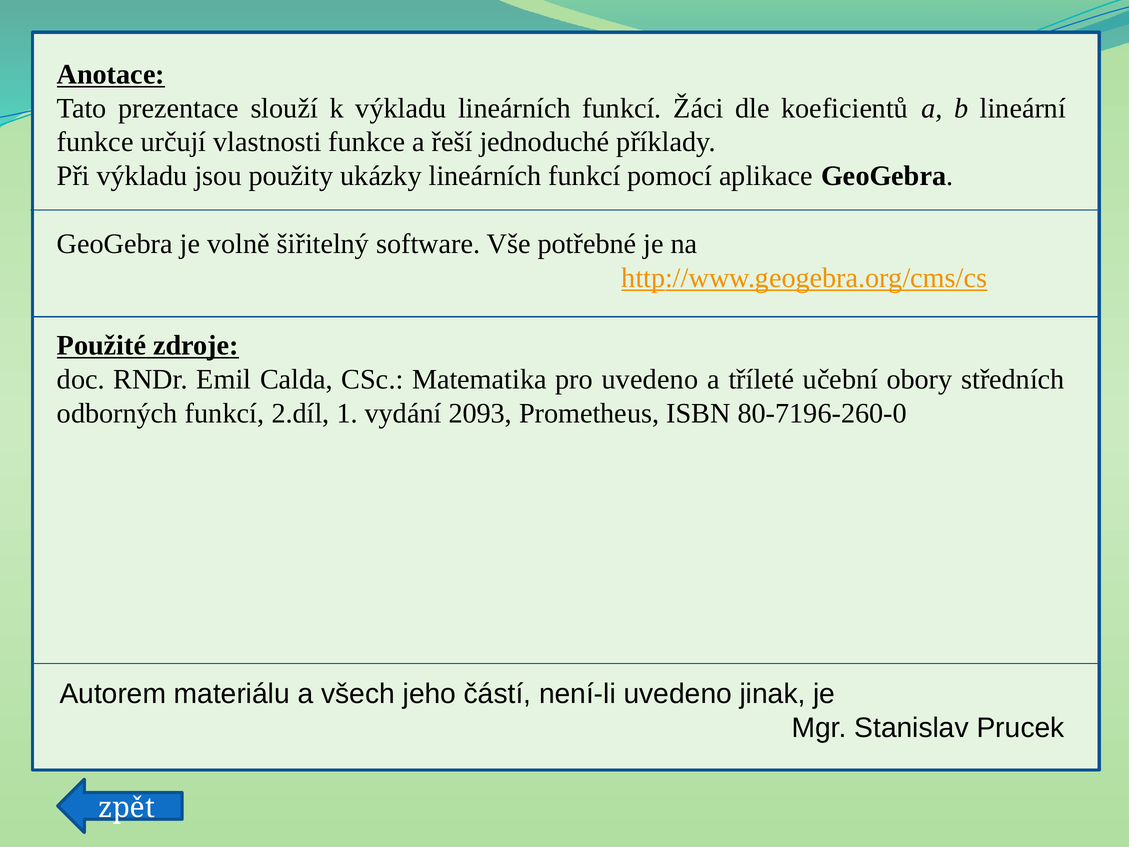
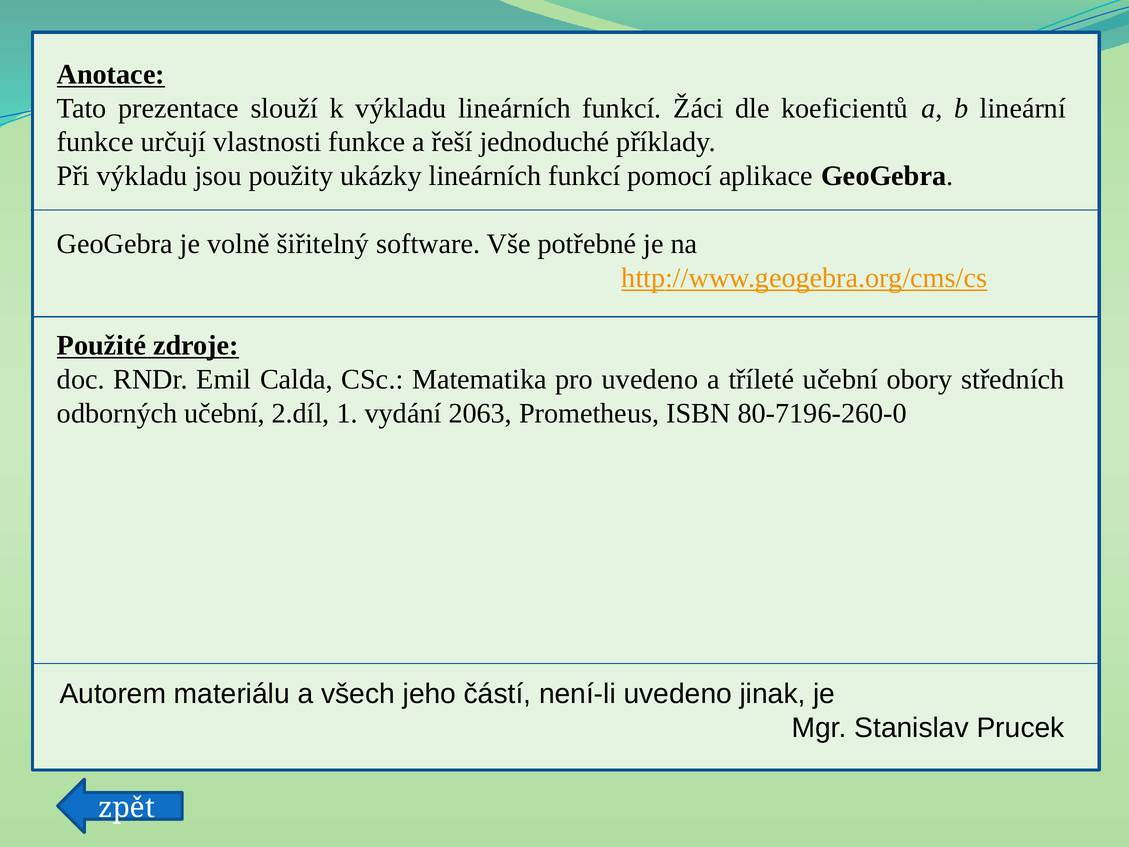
odborných funkcí: funkcí -> učební
2093: 2093 -> 2063
